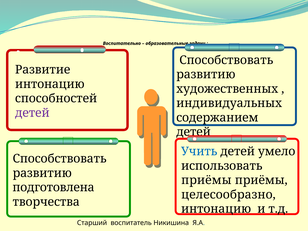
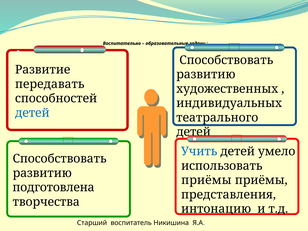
интонацию at (50, 84): интонацию -> передавать
детей at (32, 113) colour: purple -> blue
содержанием: содержанием -> театрального
целесообразно: целесообразно -> представления
